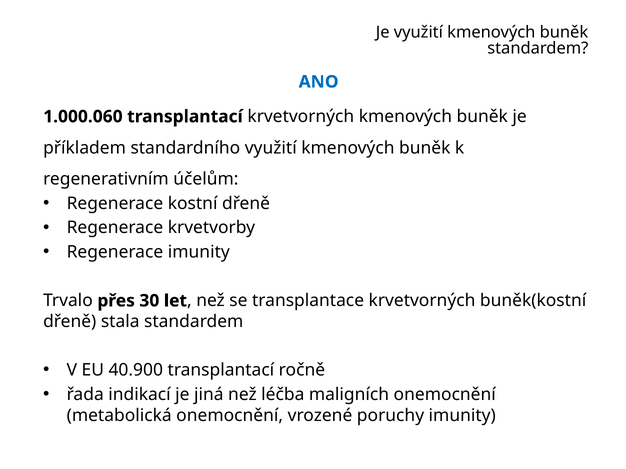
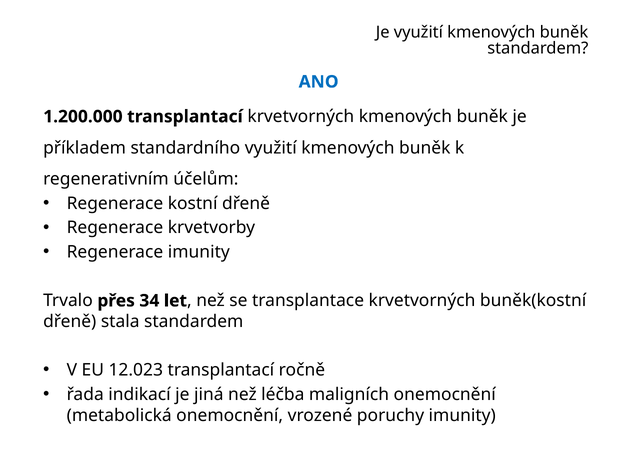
1.000.060: 1.000.060 -> 1.200.000
30: 30 -> 34
40.900: 40.900 -> 12.023
